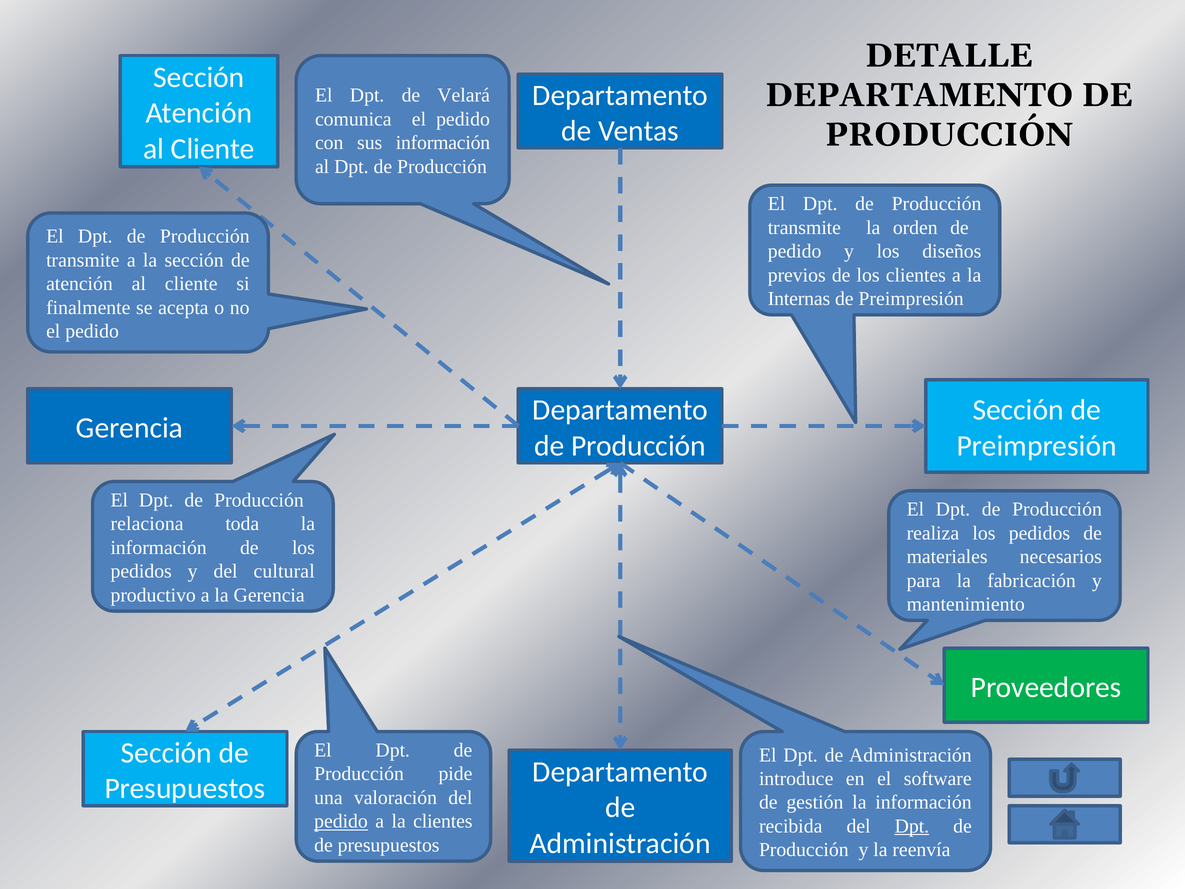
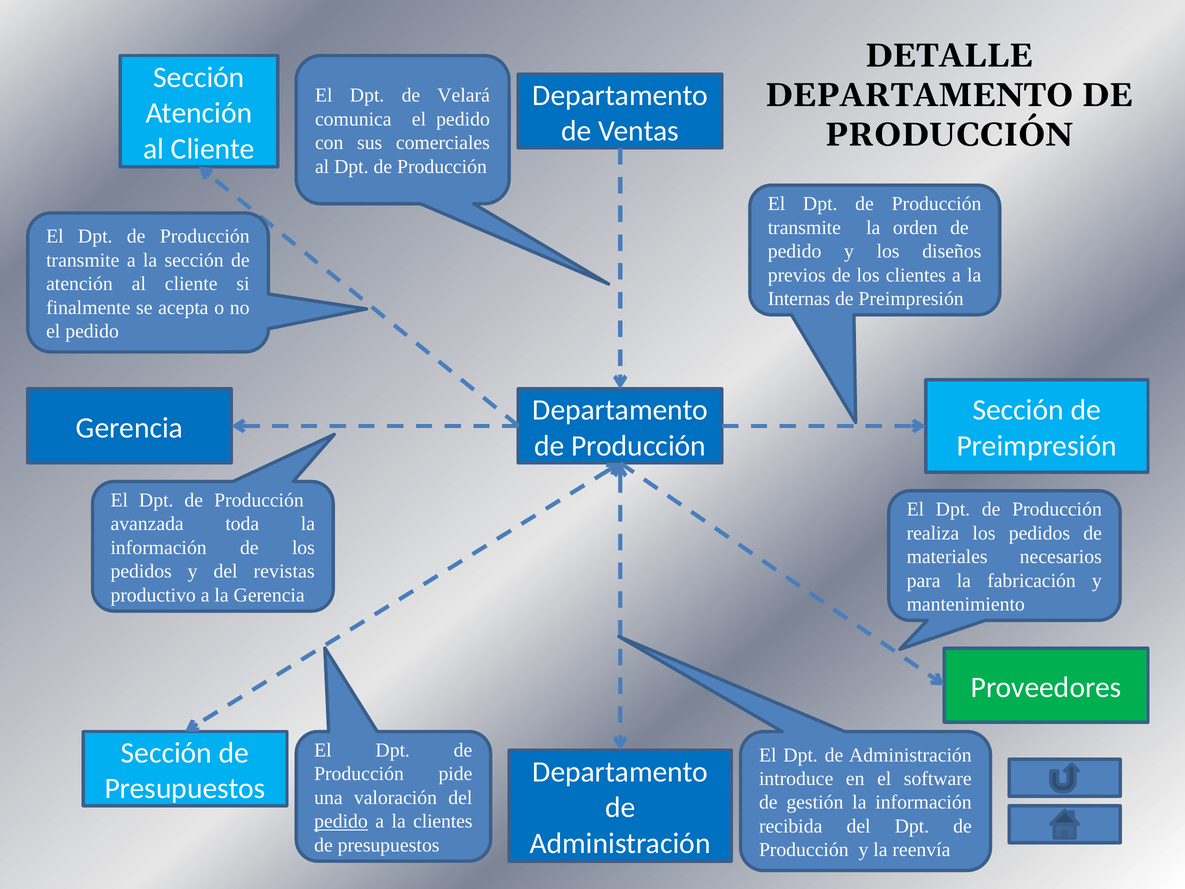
sus información: información -> comerciales
relaciona: relaciona -> avanzada
cultural: cultural -> revistas
Dpt at (912, 826) underline: present -> none
